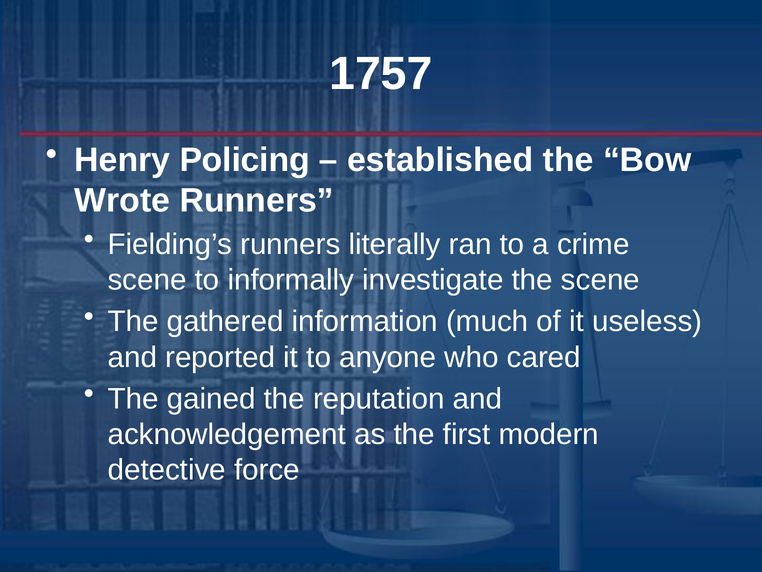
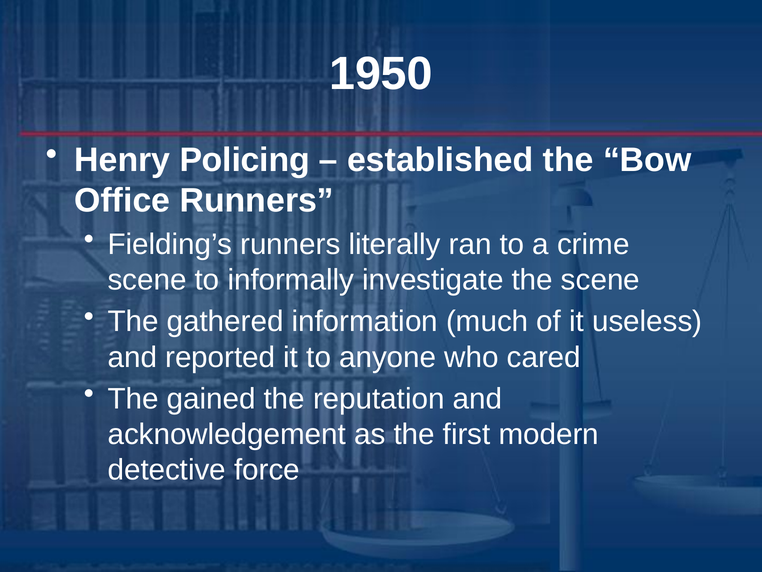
1757: 1757 -> 1950
Wrote: Wrote -> Office
